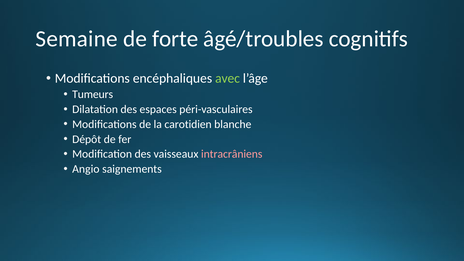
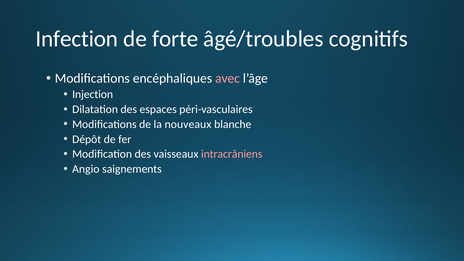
Semaine: Semaine -> Infection
avec colour: light green -> pink
Tumeurs: Tumeurs -> Injection
carotidien: carotidien -> nouveaux
